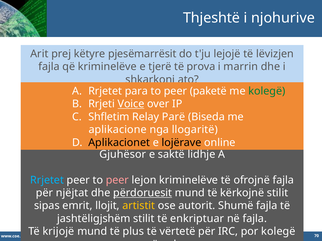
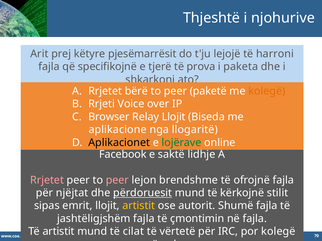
lëvizjen: lëvizjen -> harroni
që kriminelëve: kriminelëve -> specifikojnë
marrin: marrin -> paketa
para: para -> bërë
kolegë at (267, 91) colour: green -> orange
Voice underline: present -> none
Shfletim: Shfletim -> Browser
Relay Parë: Parë -> Llojit
lojërave colour: black -> green
Gjuhësor: Gjuhësor -> Facebook
Rrjetet at (47, 180) colour: light blue -> pink
lejon kriminelëve: kriminelëve -> brendshme
jashtëligjshëm stilit: stilit -> fajla
enkriptuar: enkriptuar -> çmontimin
Të krijojë: krijojë -> artistit
plus: plus -> cilat
